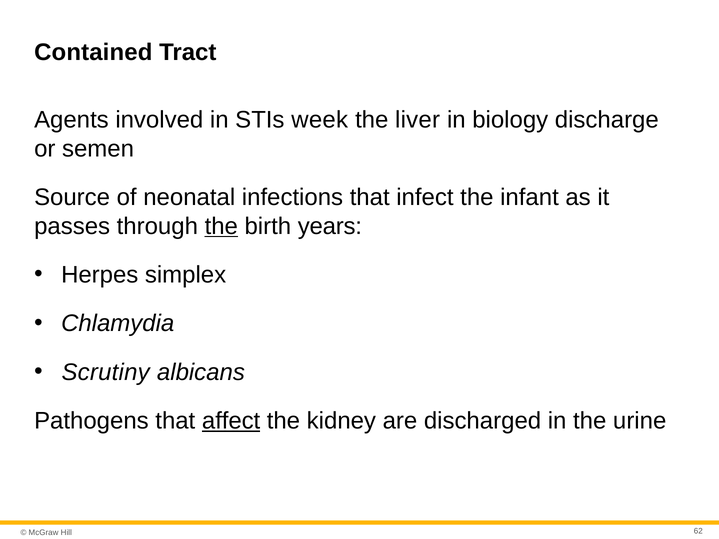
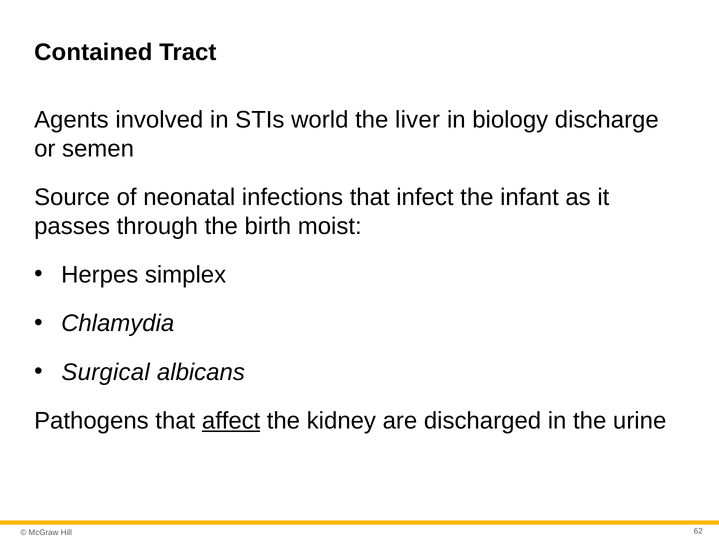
week: week -> world
the at (221, 226) underline: present -> none
years: years -> moist
Scrutiny: Scrutiny -> Surgical
